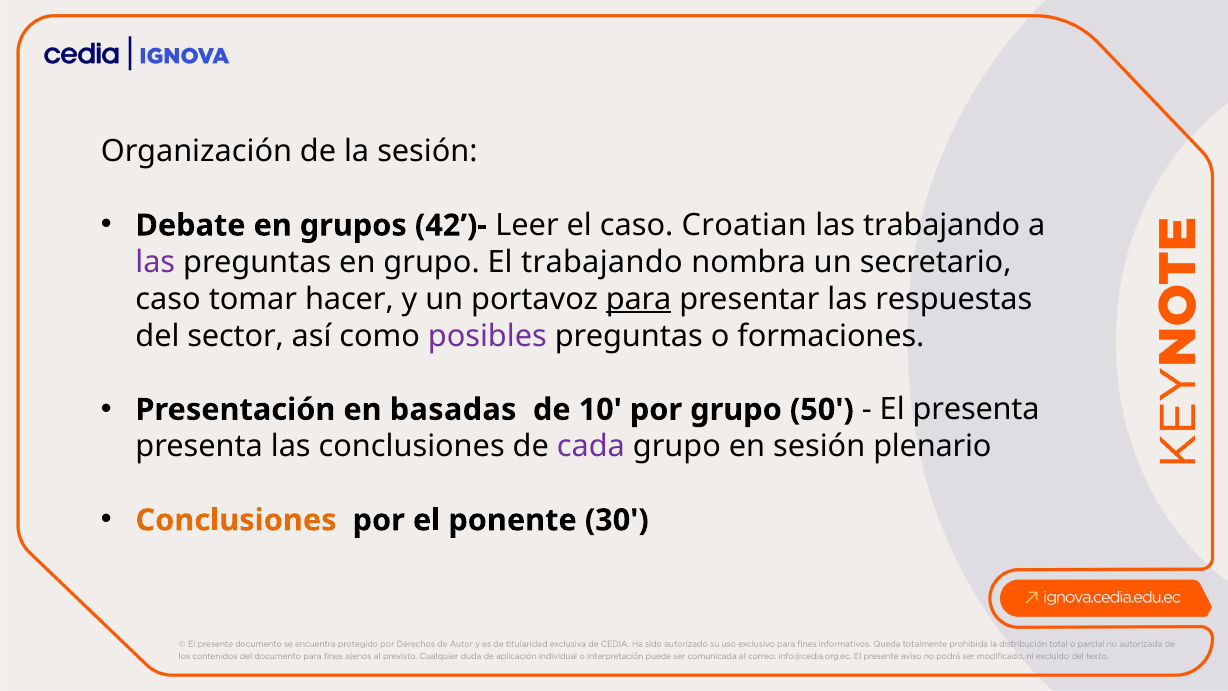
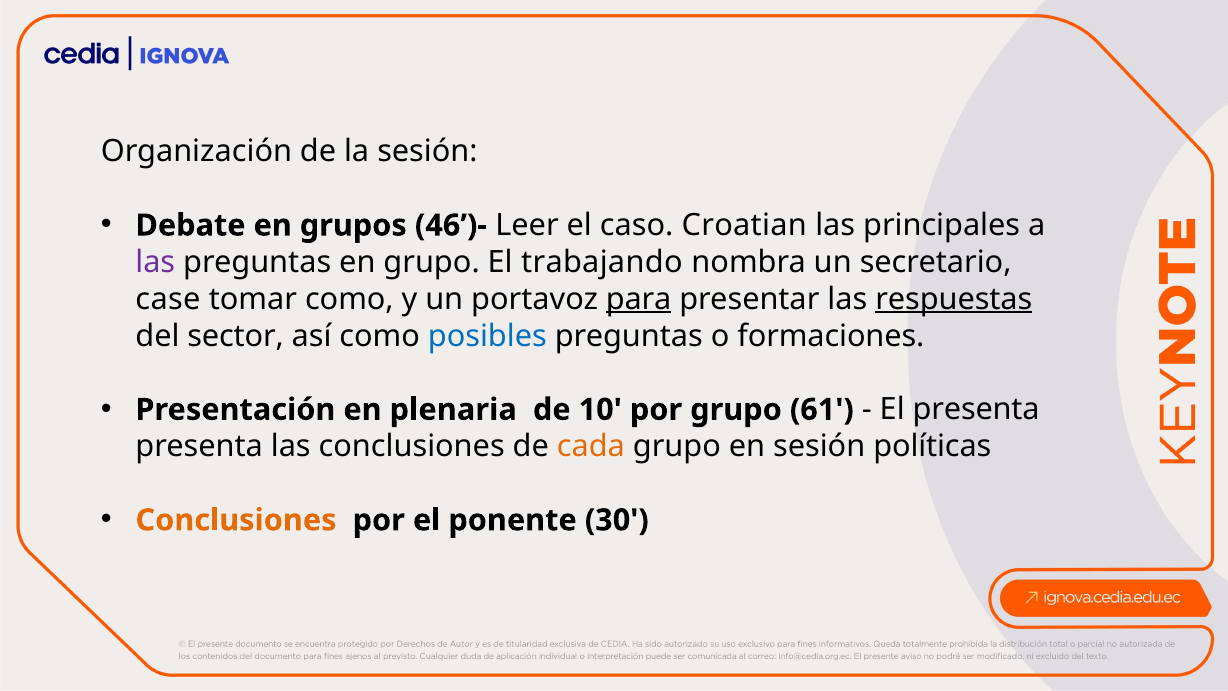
42’)-: 42’)- -> 46’)-
las trabajando: trabajando -> principales
caso at (168, 299): caso -> case
tomar hacer: hacer -> como
respuestas underline: none -> present
posibles colour: purple -> blue
basadas: basadas -> plenaria
50: 50 -> 61
cada colour: purple -> orange
plenario: plenario -> políticas
